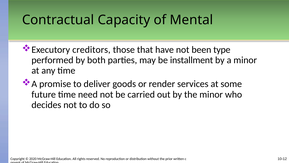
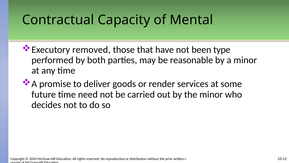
creditors: creditors -> removed
installment: installment -> reasonable
